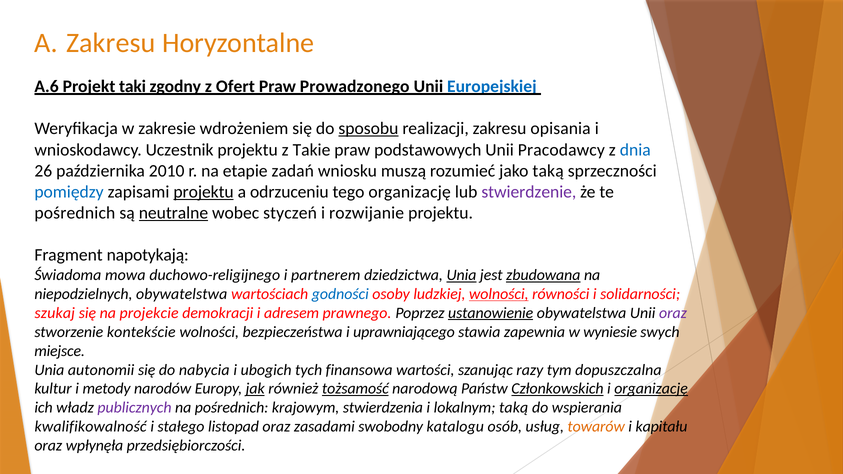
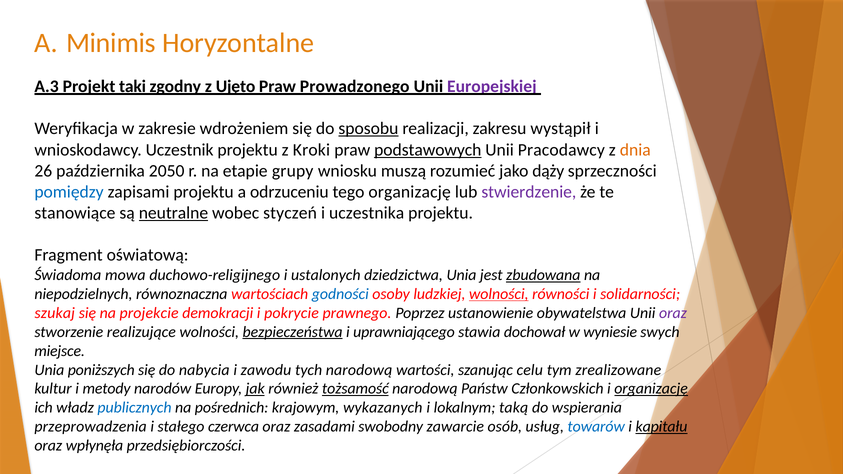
A Zakresu: Zakresu -> Minimis
A.6: A.6 -> A.3
Ofert: Ofert -> Ujęto
Europejskiej colour: blue -> purple
opisania: opisania -> wystąpił
Takie: Takie -> Kroki
podstawowych underline: none -> present
dnia colour: blue -> orange
2010: 2010 -> 2050
zadań: zadań -> grupy
jako taką: taką -> dąży
projektu at (204, 192) underline: present -> none
pośrednich at (75, 213): pośrednich -> stanowiące
rozwijanie: rozwijanie -> uczestnika
napotykają: napotykają -> oświatową
partnerem: partnerem -> ustalonych
Unia at (461, 275) underline: present -> none
niepodzielnych obywatelstwa: obywatelstwa -> równoznaczna
adresem: adresem -> pokrycie
ustanowienie underline: present -> none
kontekście: kontekście -> realizujące
bezpieczeństwa underline: none -> present
zapewnia: zapewnia -> dochował
autonomii: autonomii -> poniższych
ubogich: ubogich -> zawodu
tych finansowa: finansowa -> narodową
razy: razy -> celu
dopuszczalna: dopuszczalna -> zrealizowane
Członkowskich underline: present -> none
publicznych colour: purple -> blue
stwierdzenia: stwierdzenia -> wykazanych
kwalifikowalność: kwalifikowalność -> przeprowadzenia
listopad: listopad -> czerwca
katalogu: katalogu -> zawarcie
towarów colour: orange -> blue
kapitału underline: none -> present
